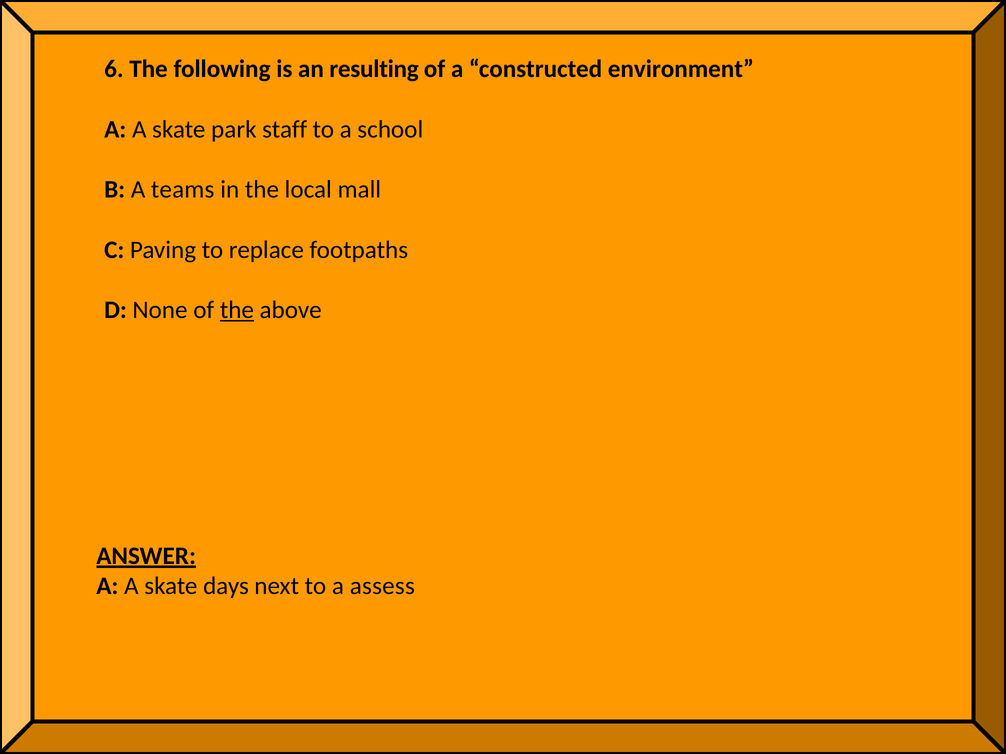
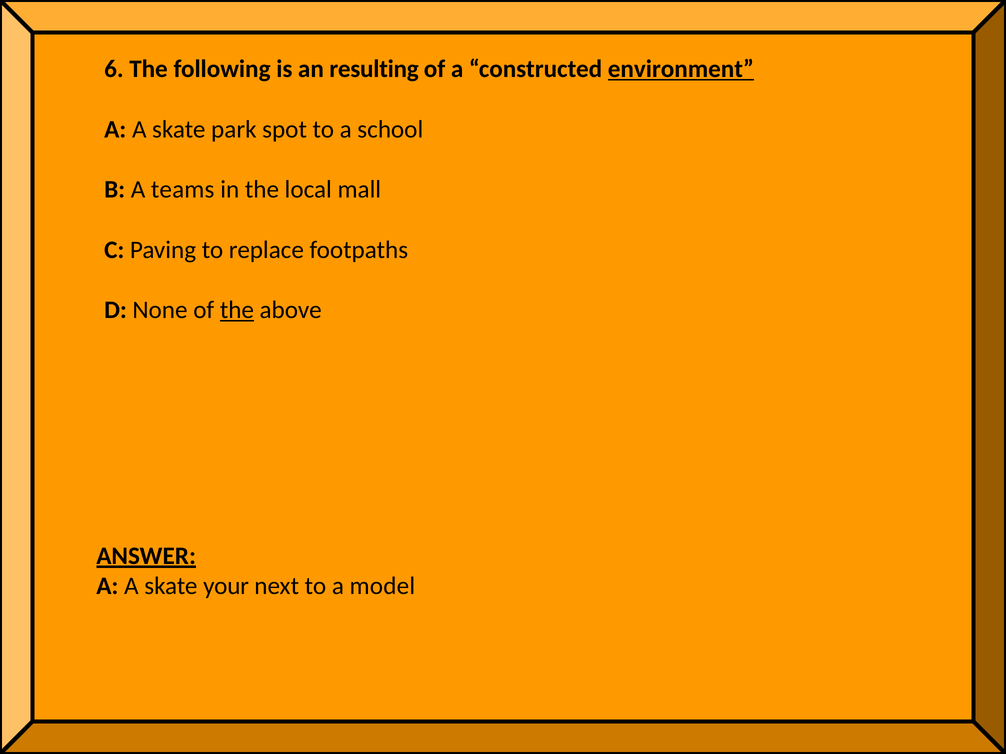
environment underline: none -> present
staff: staff -> spot
days: days -> your
assess: assess -> model
